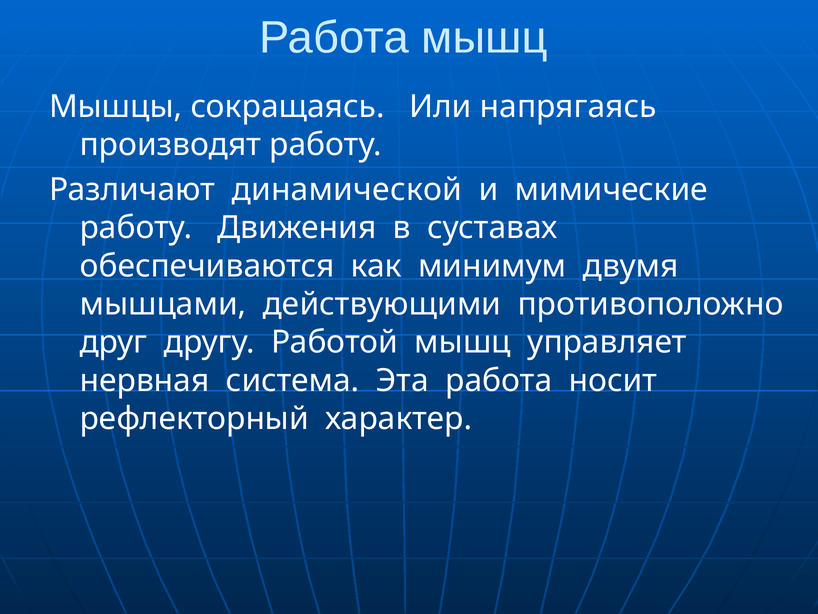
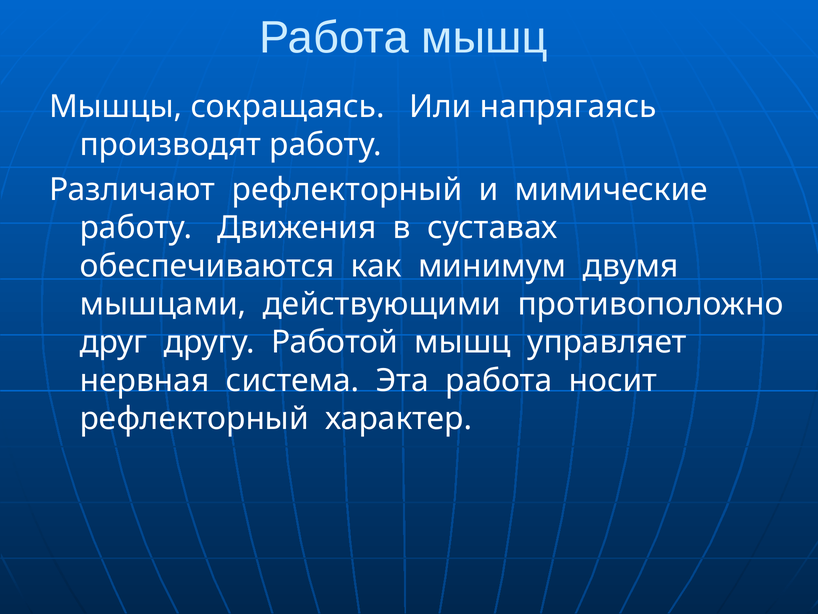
Различают динамической: динамической -> рефлекторный
